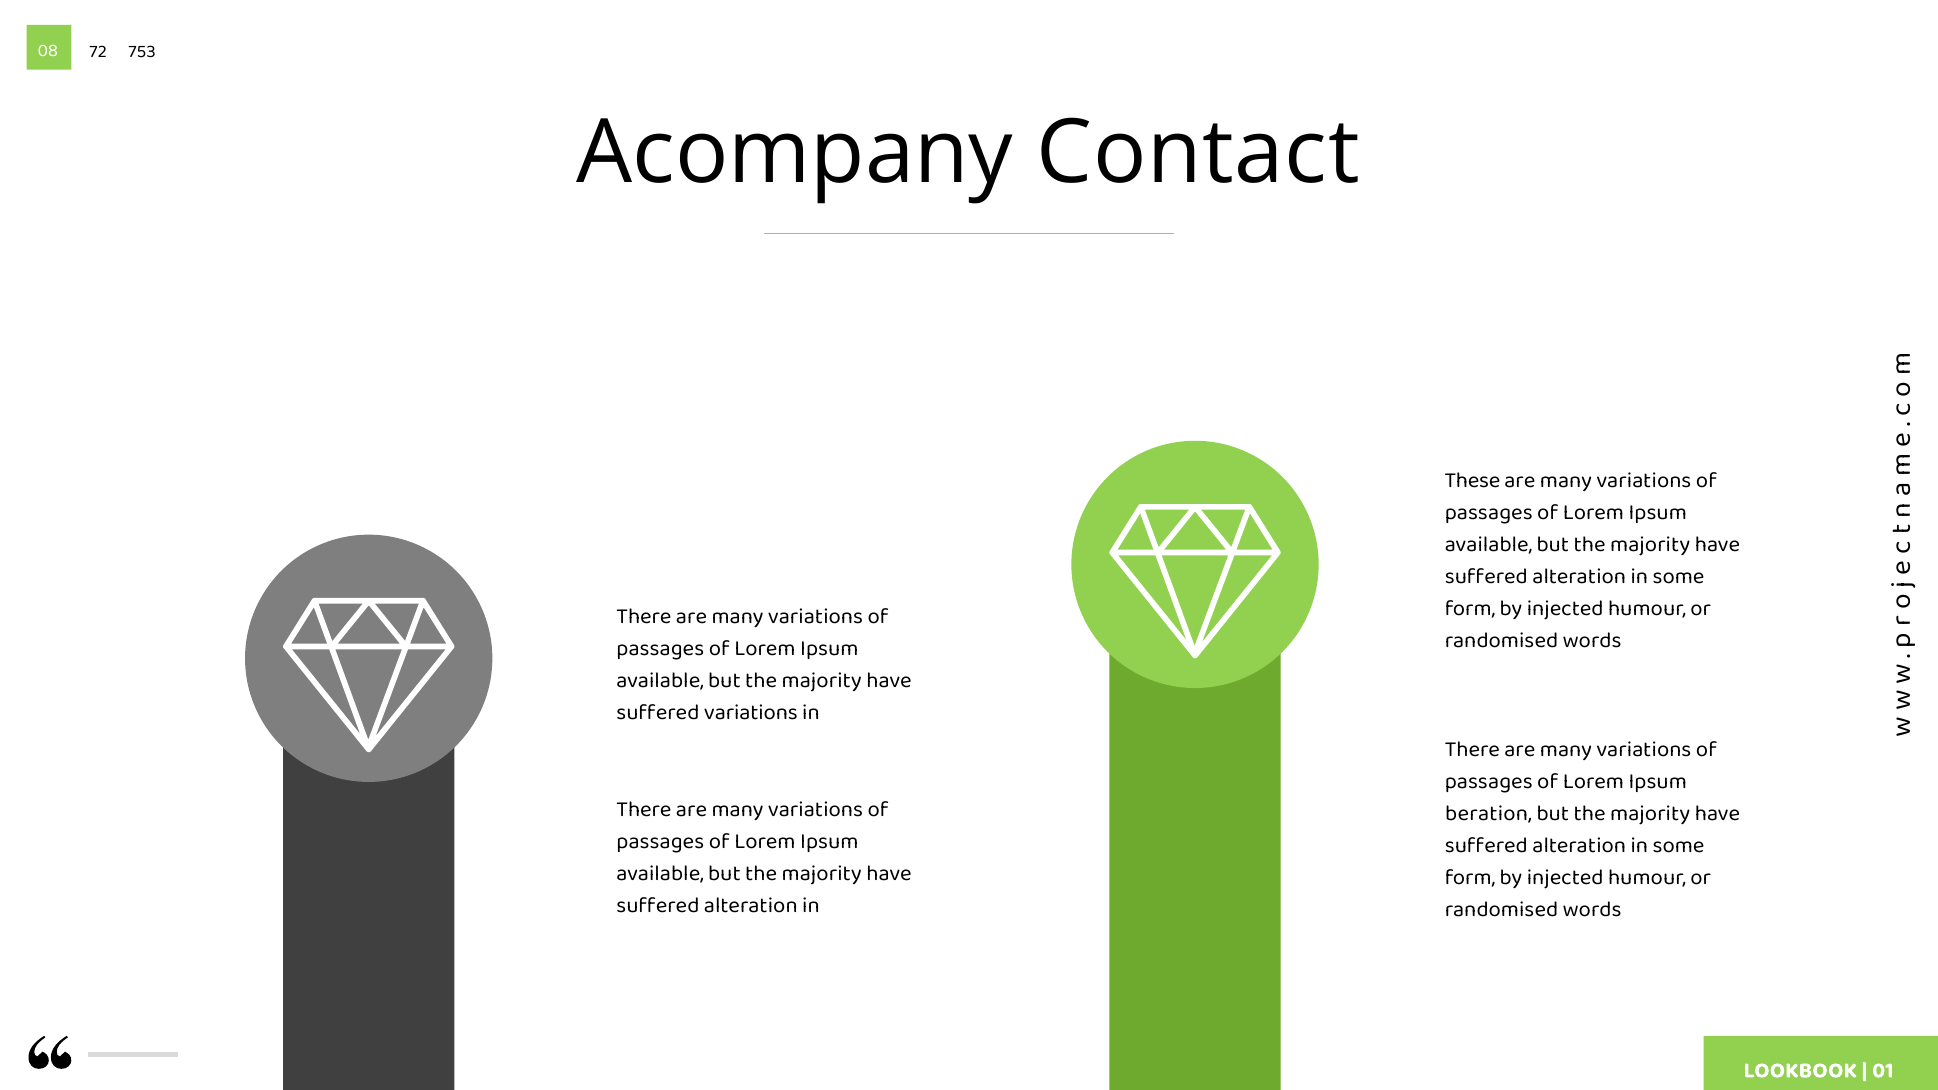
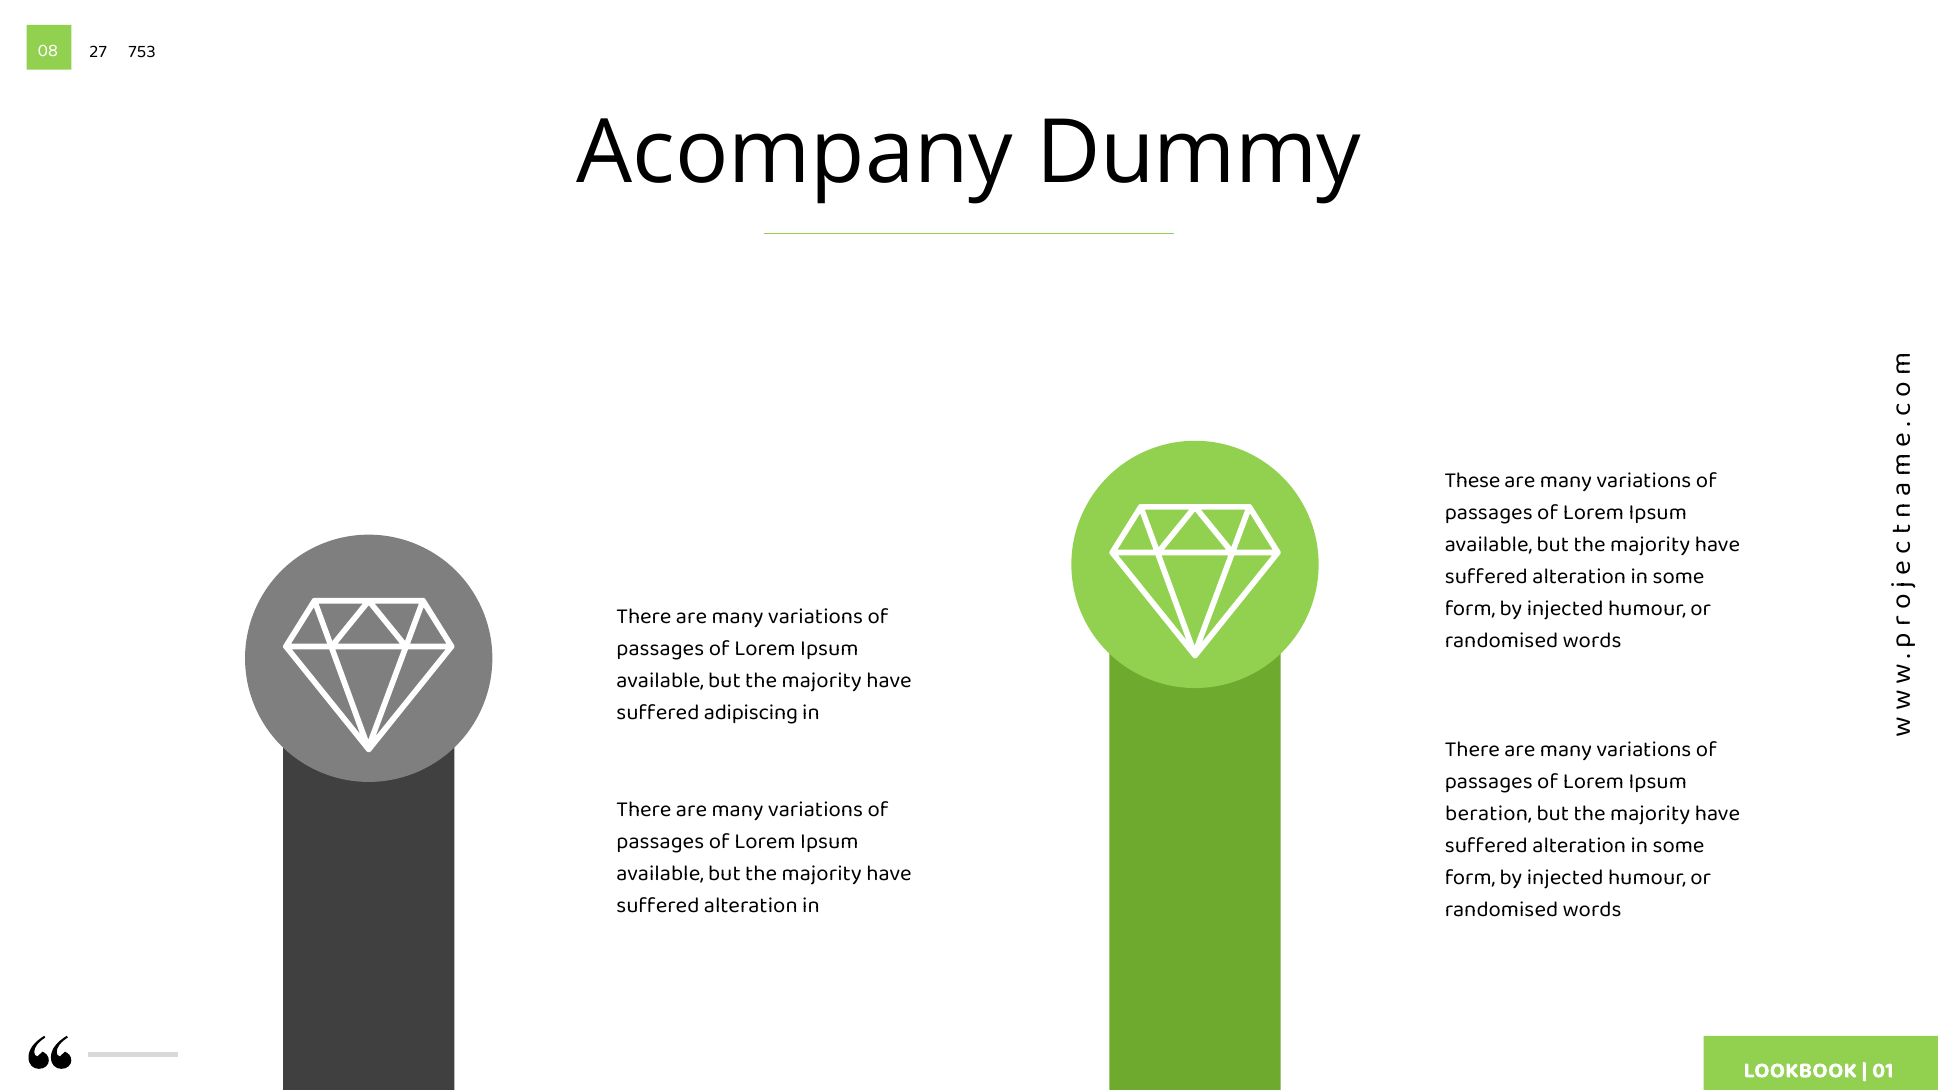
72: 72 -> 27
Contact: Contact -> Dummy
suffered variations: variations -> adipiscing
